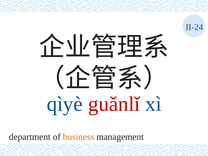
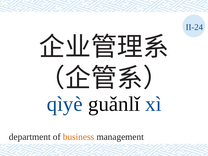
guǎnlǐ colour: red -> black
